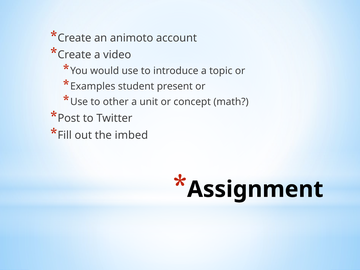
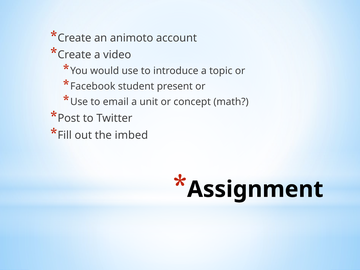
Examples: Examples -> Facebook
other: other -> email
